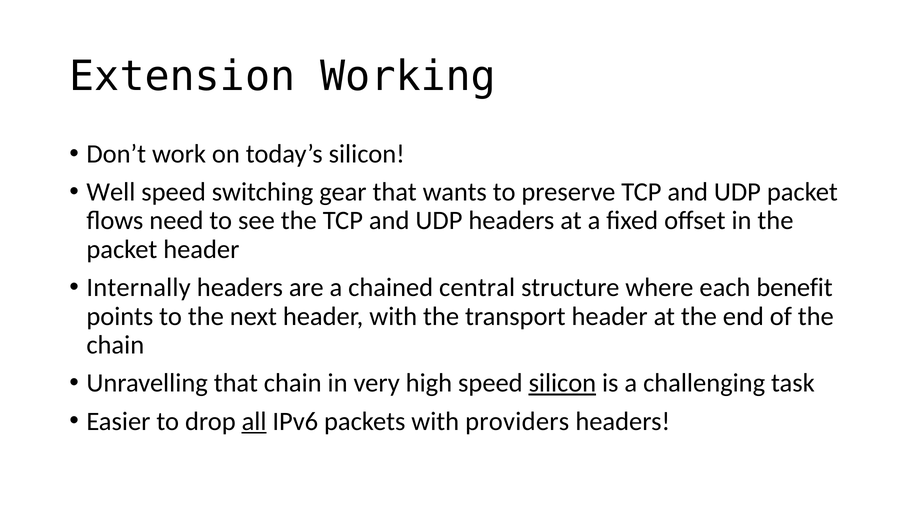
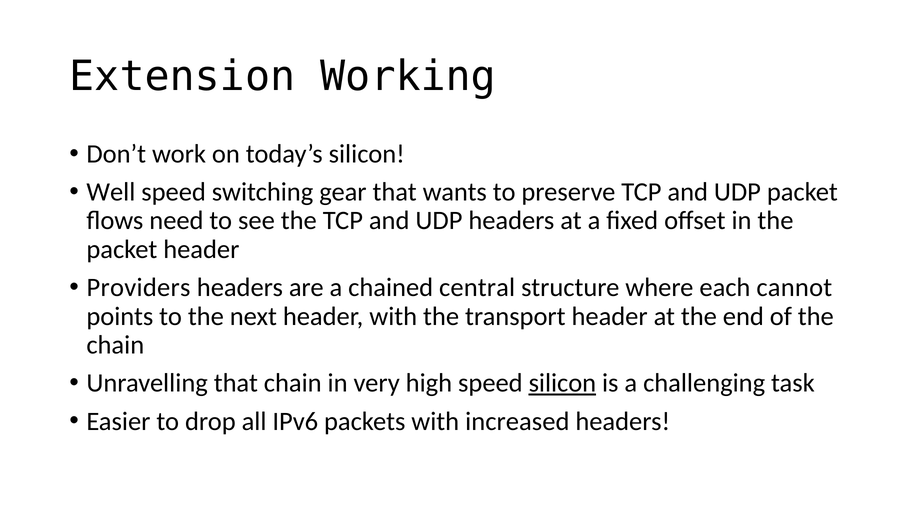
Internally: Internally -> Providers
benefit: benefit -> cannot
all underline: present -> none
providers: providers -> increased
